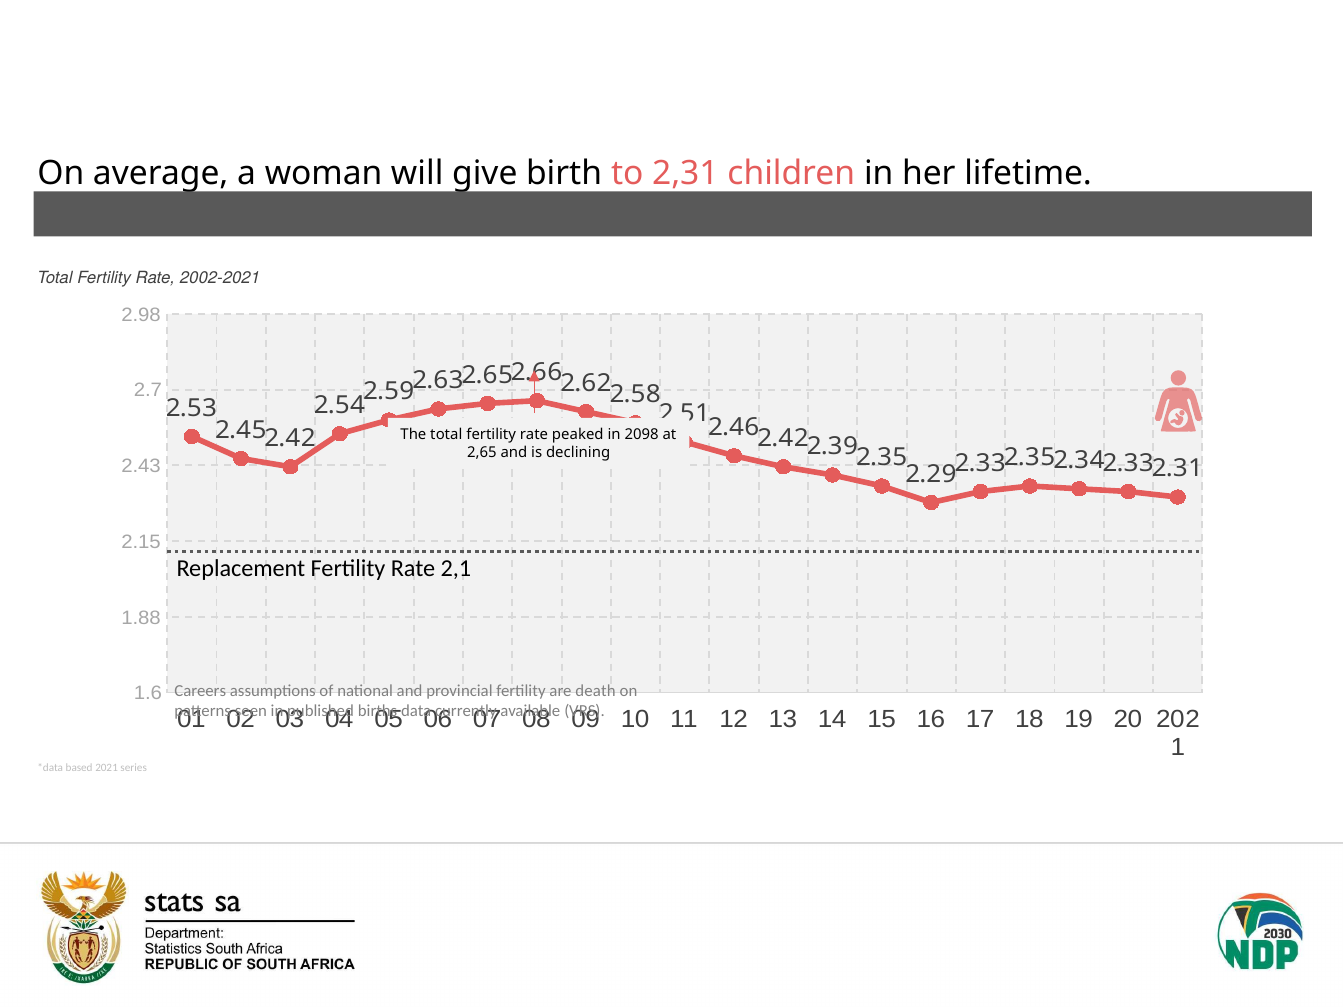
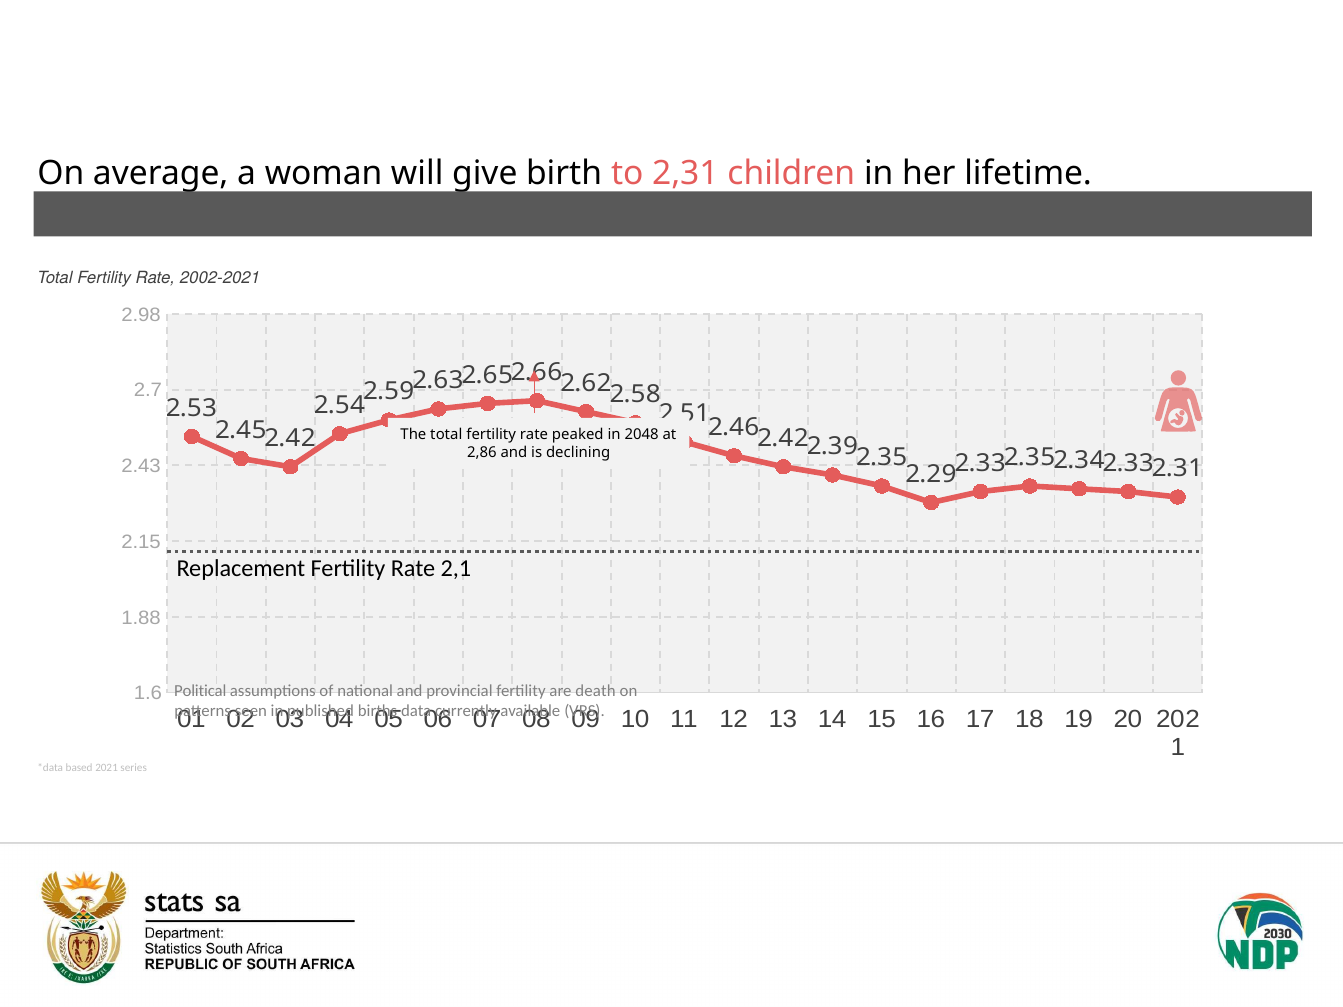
2098: 2098 -> 2048
2,65: 2,65 -> 2,86
Careers: Careers -> Political
